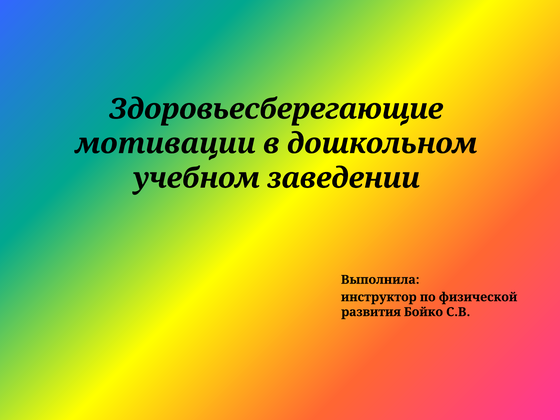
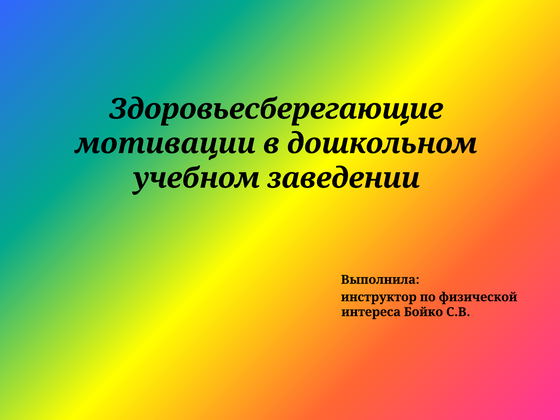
развития: развития -> интереса
